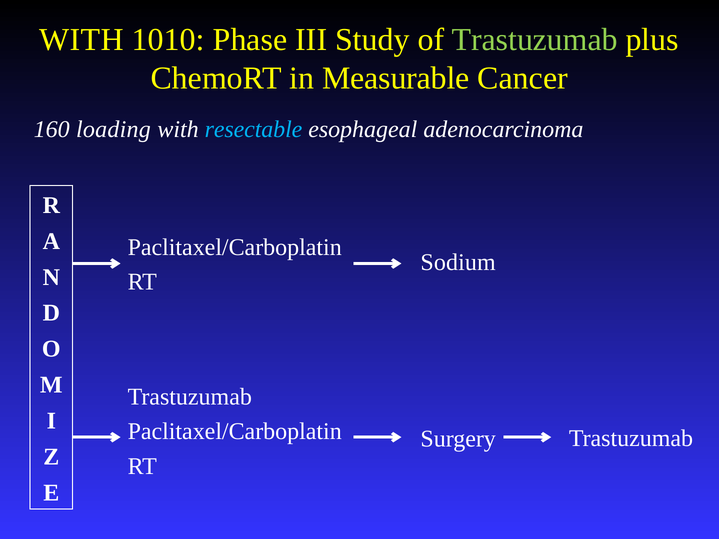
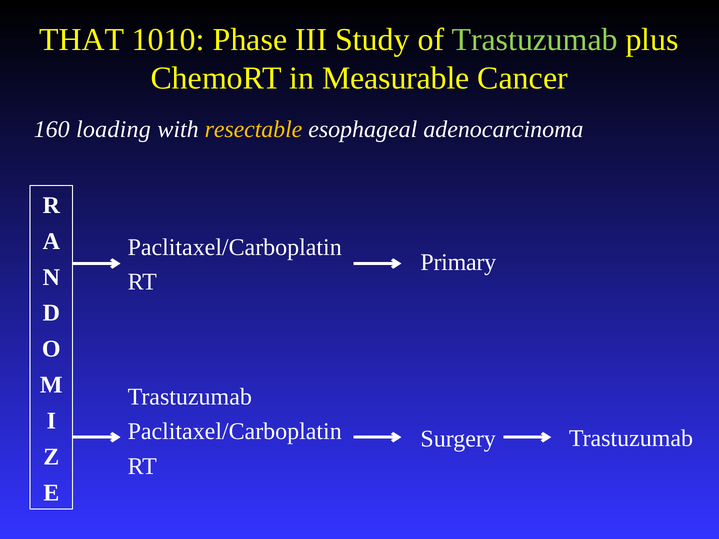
WITH at (82, 40): WITH -> THAT
resectable colour: light blue -> yellow
Sodium: Sodium -> Primary
